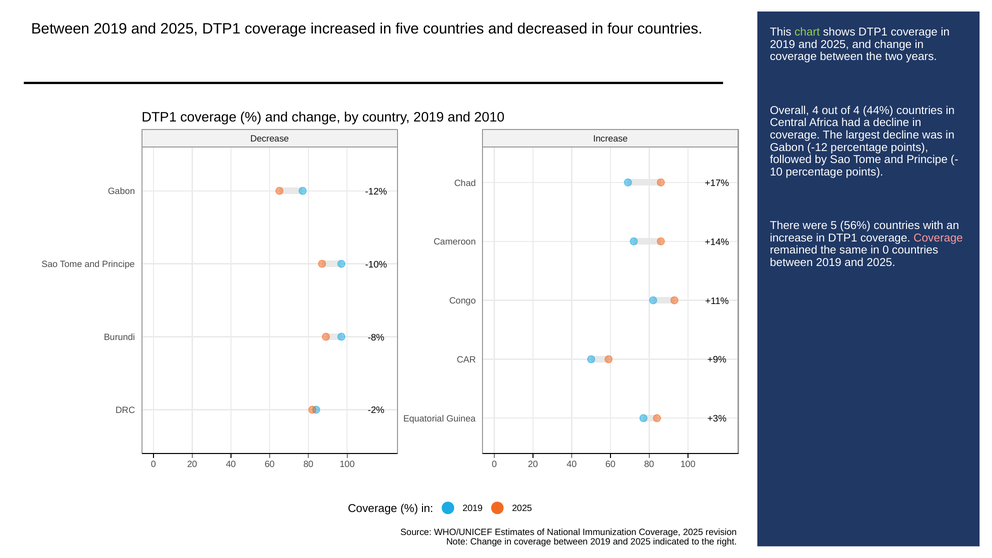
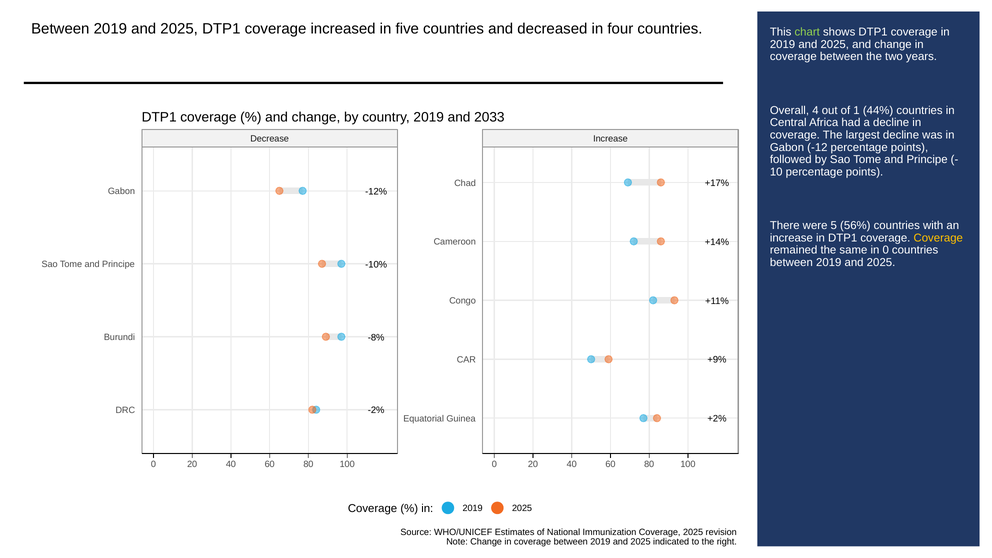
of 4: 4 -> 1
2010: 2010 -> 2033
Coverage at (938, 238) colour: pink -> yellow
+3%: +3% -> +2%
